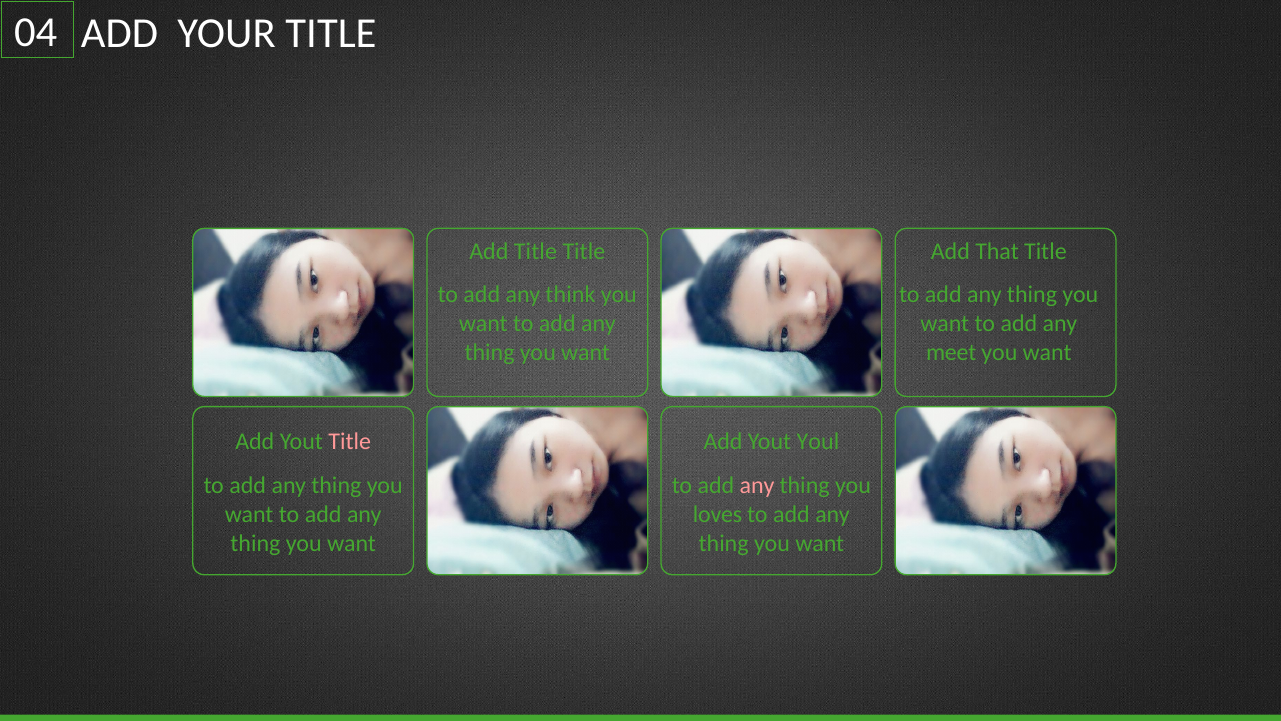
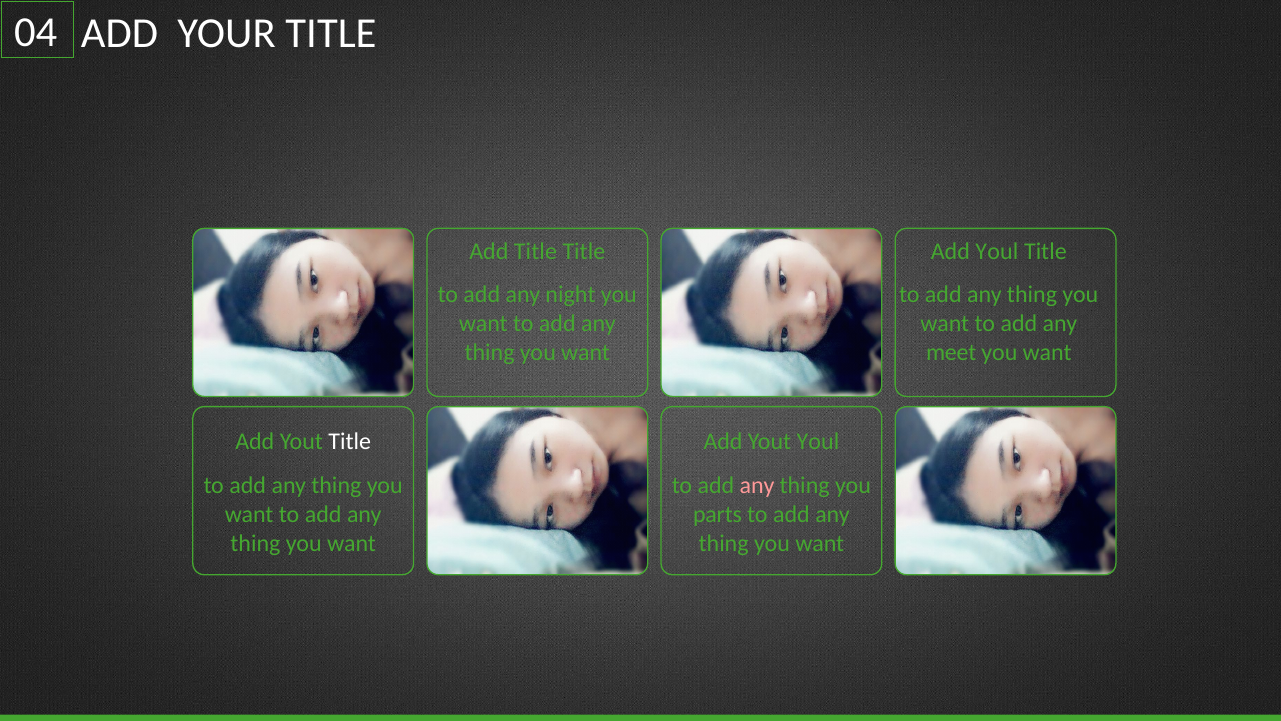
Add That: That -> Youl
think: think -> night
Title at (350, 442) colour: pink -> white
loves: loves -> parts
